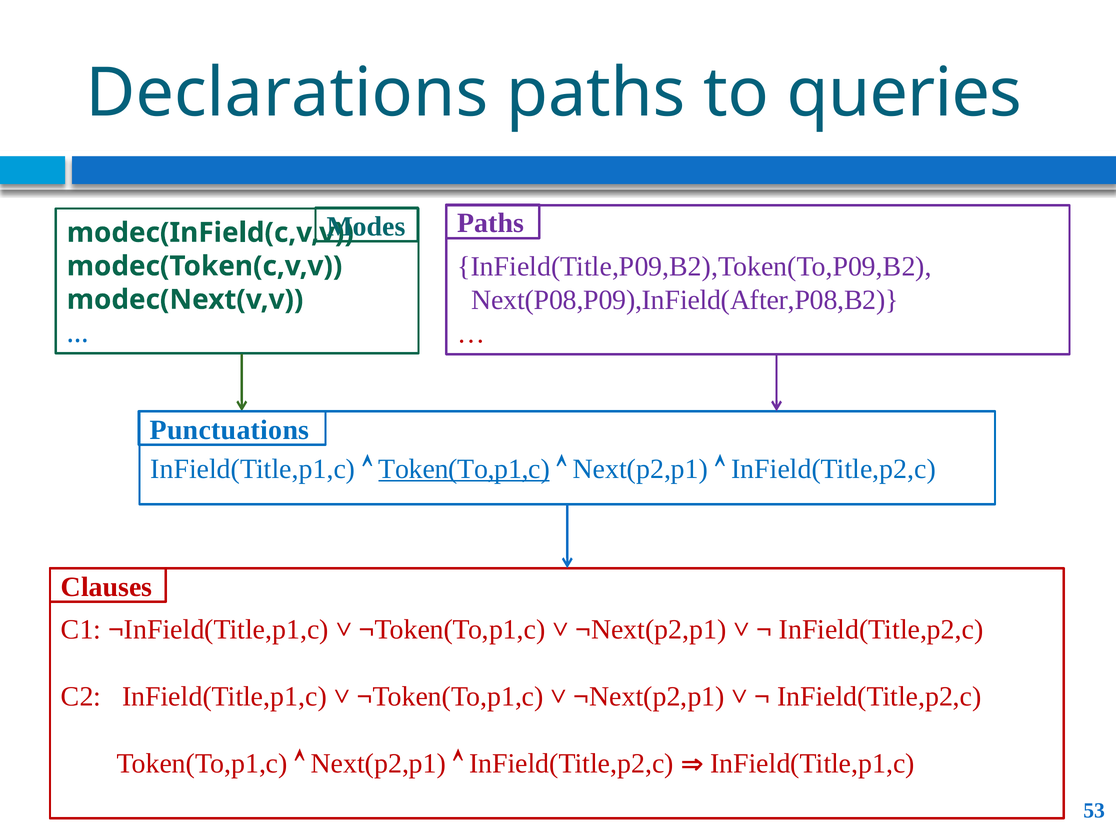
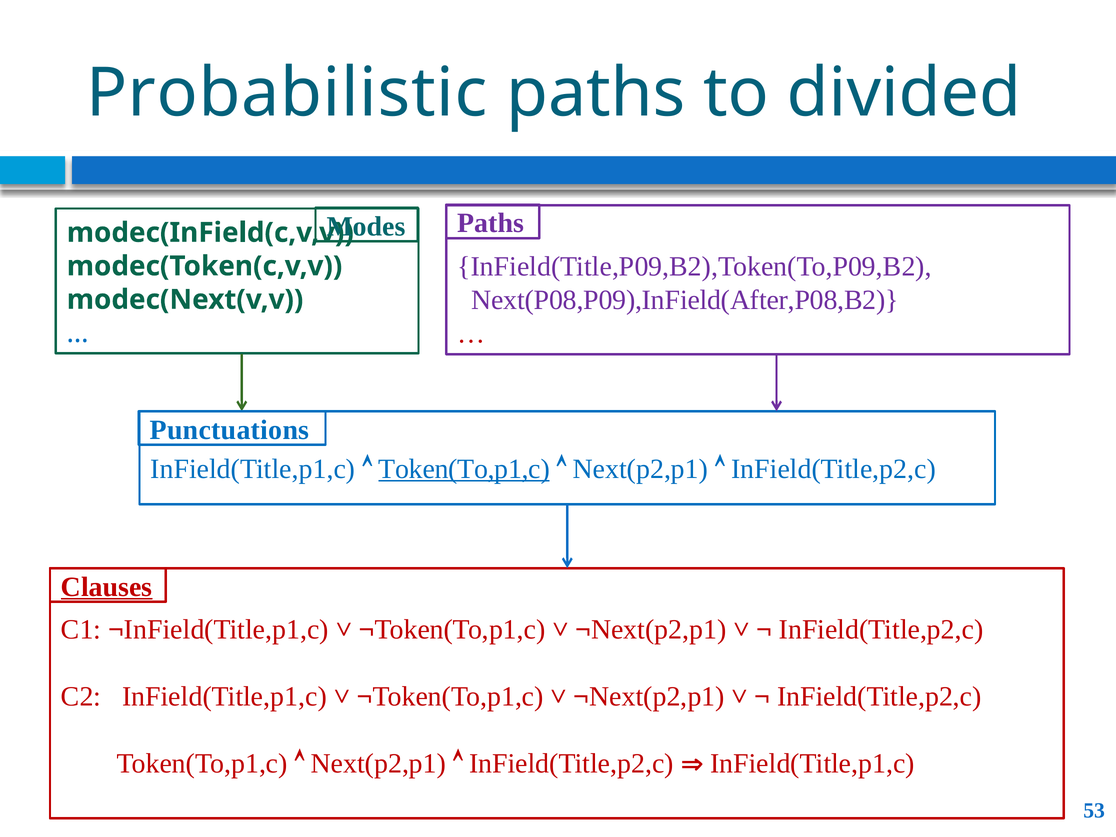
Declarations: Declarations -> Probabilistic
queries: queries -> divided
Clauses underline: none -> present
